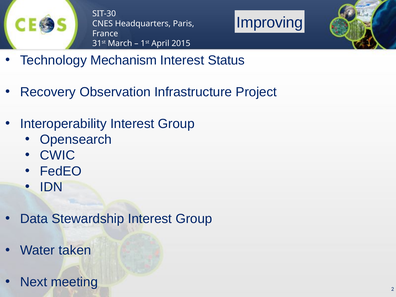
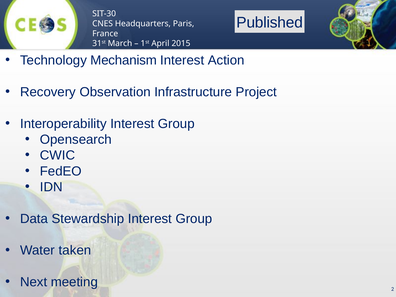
Improving: Improving -> Published
Status: Status -> Action
